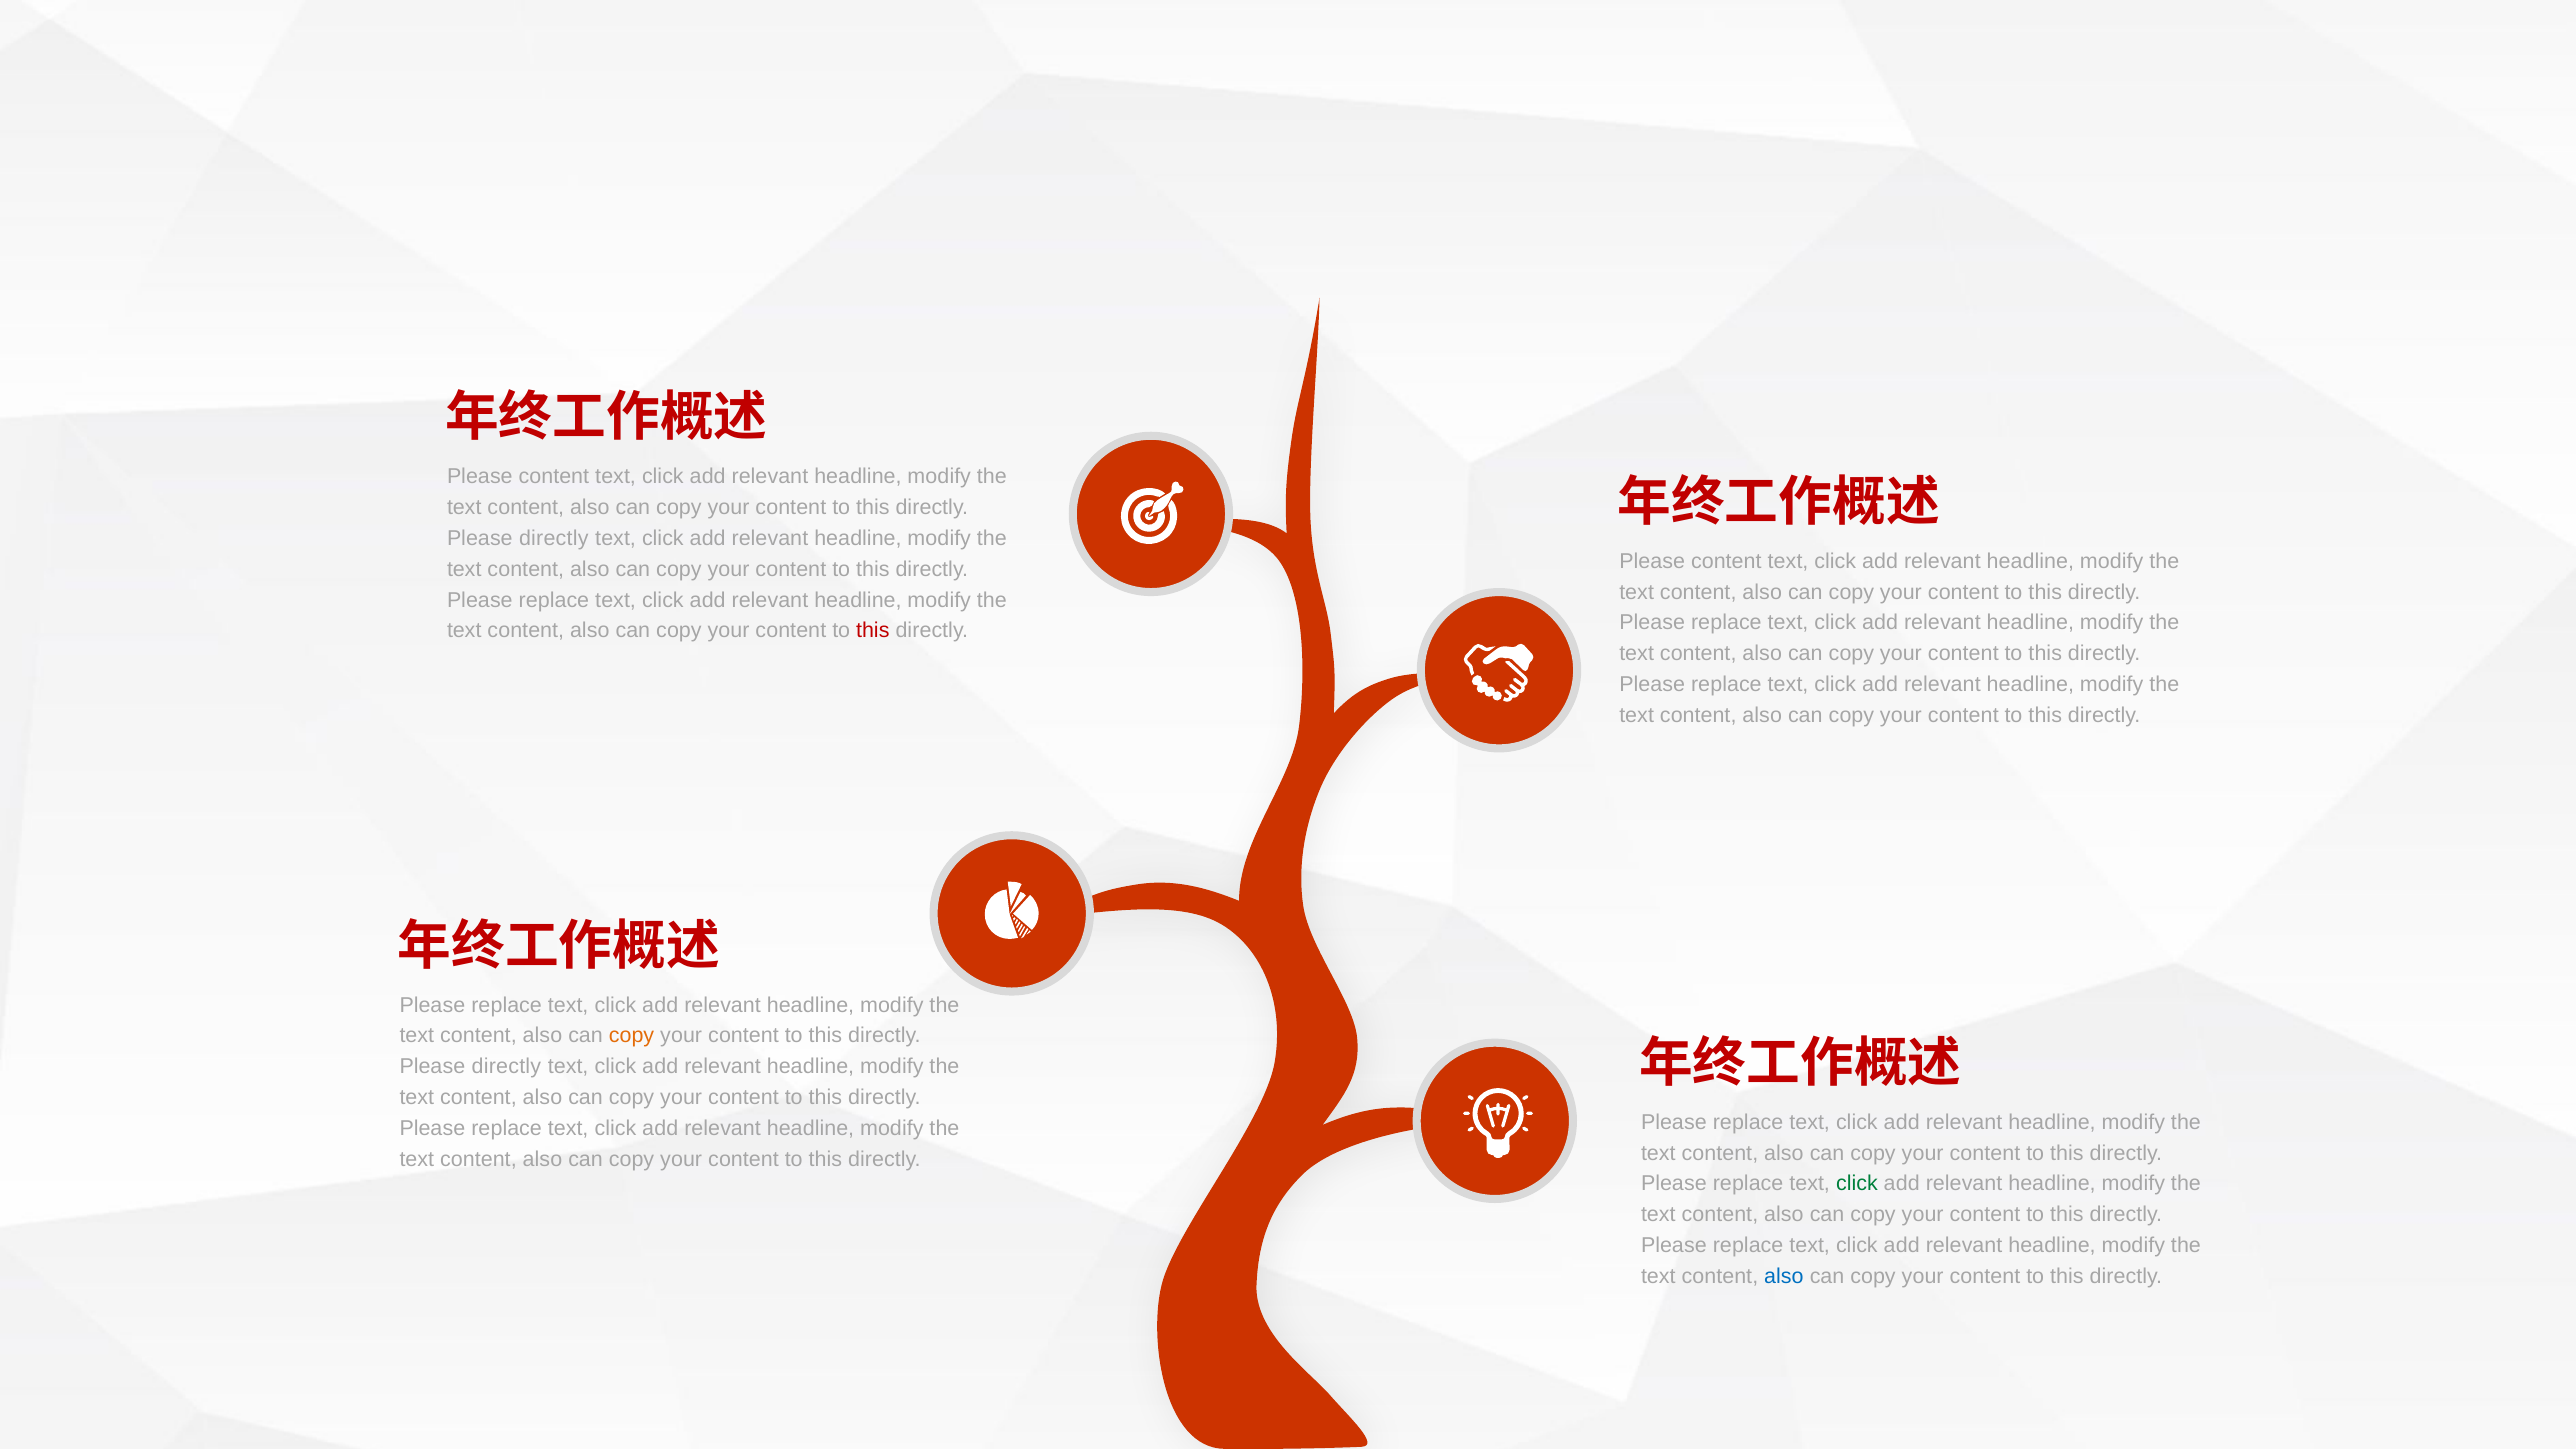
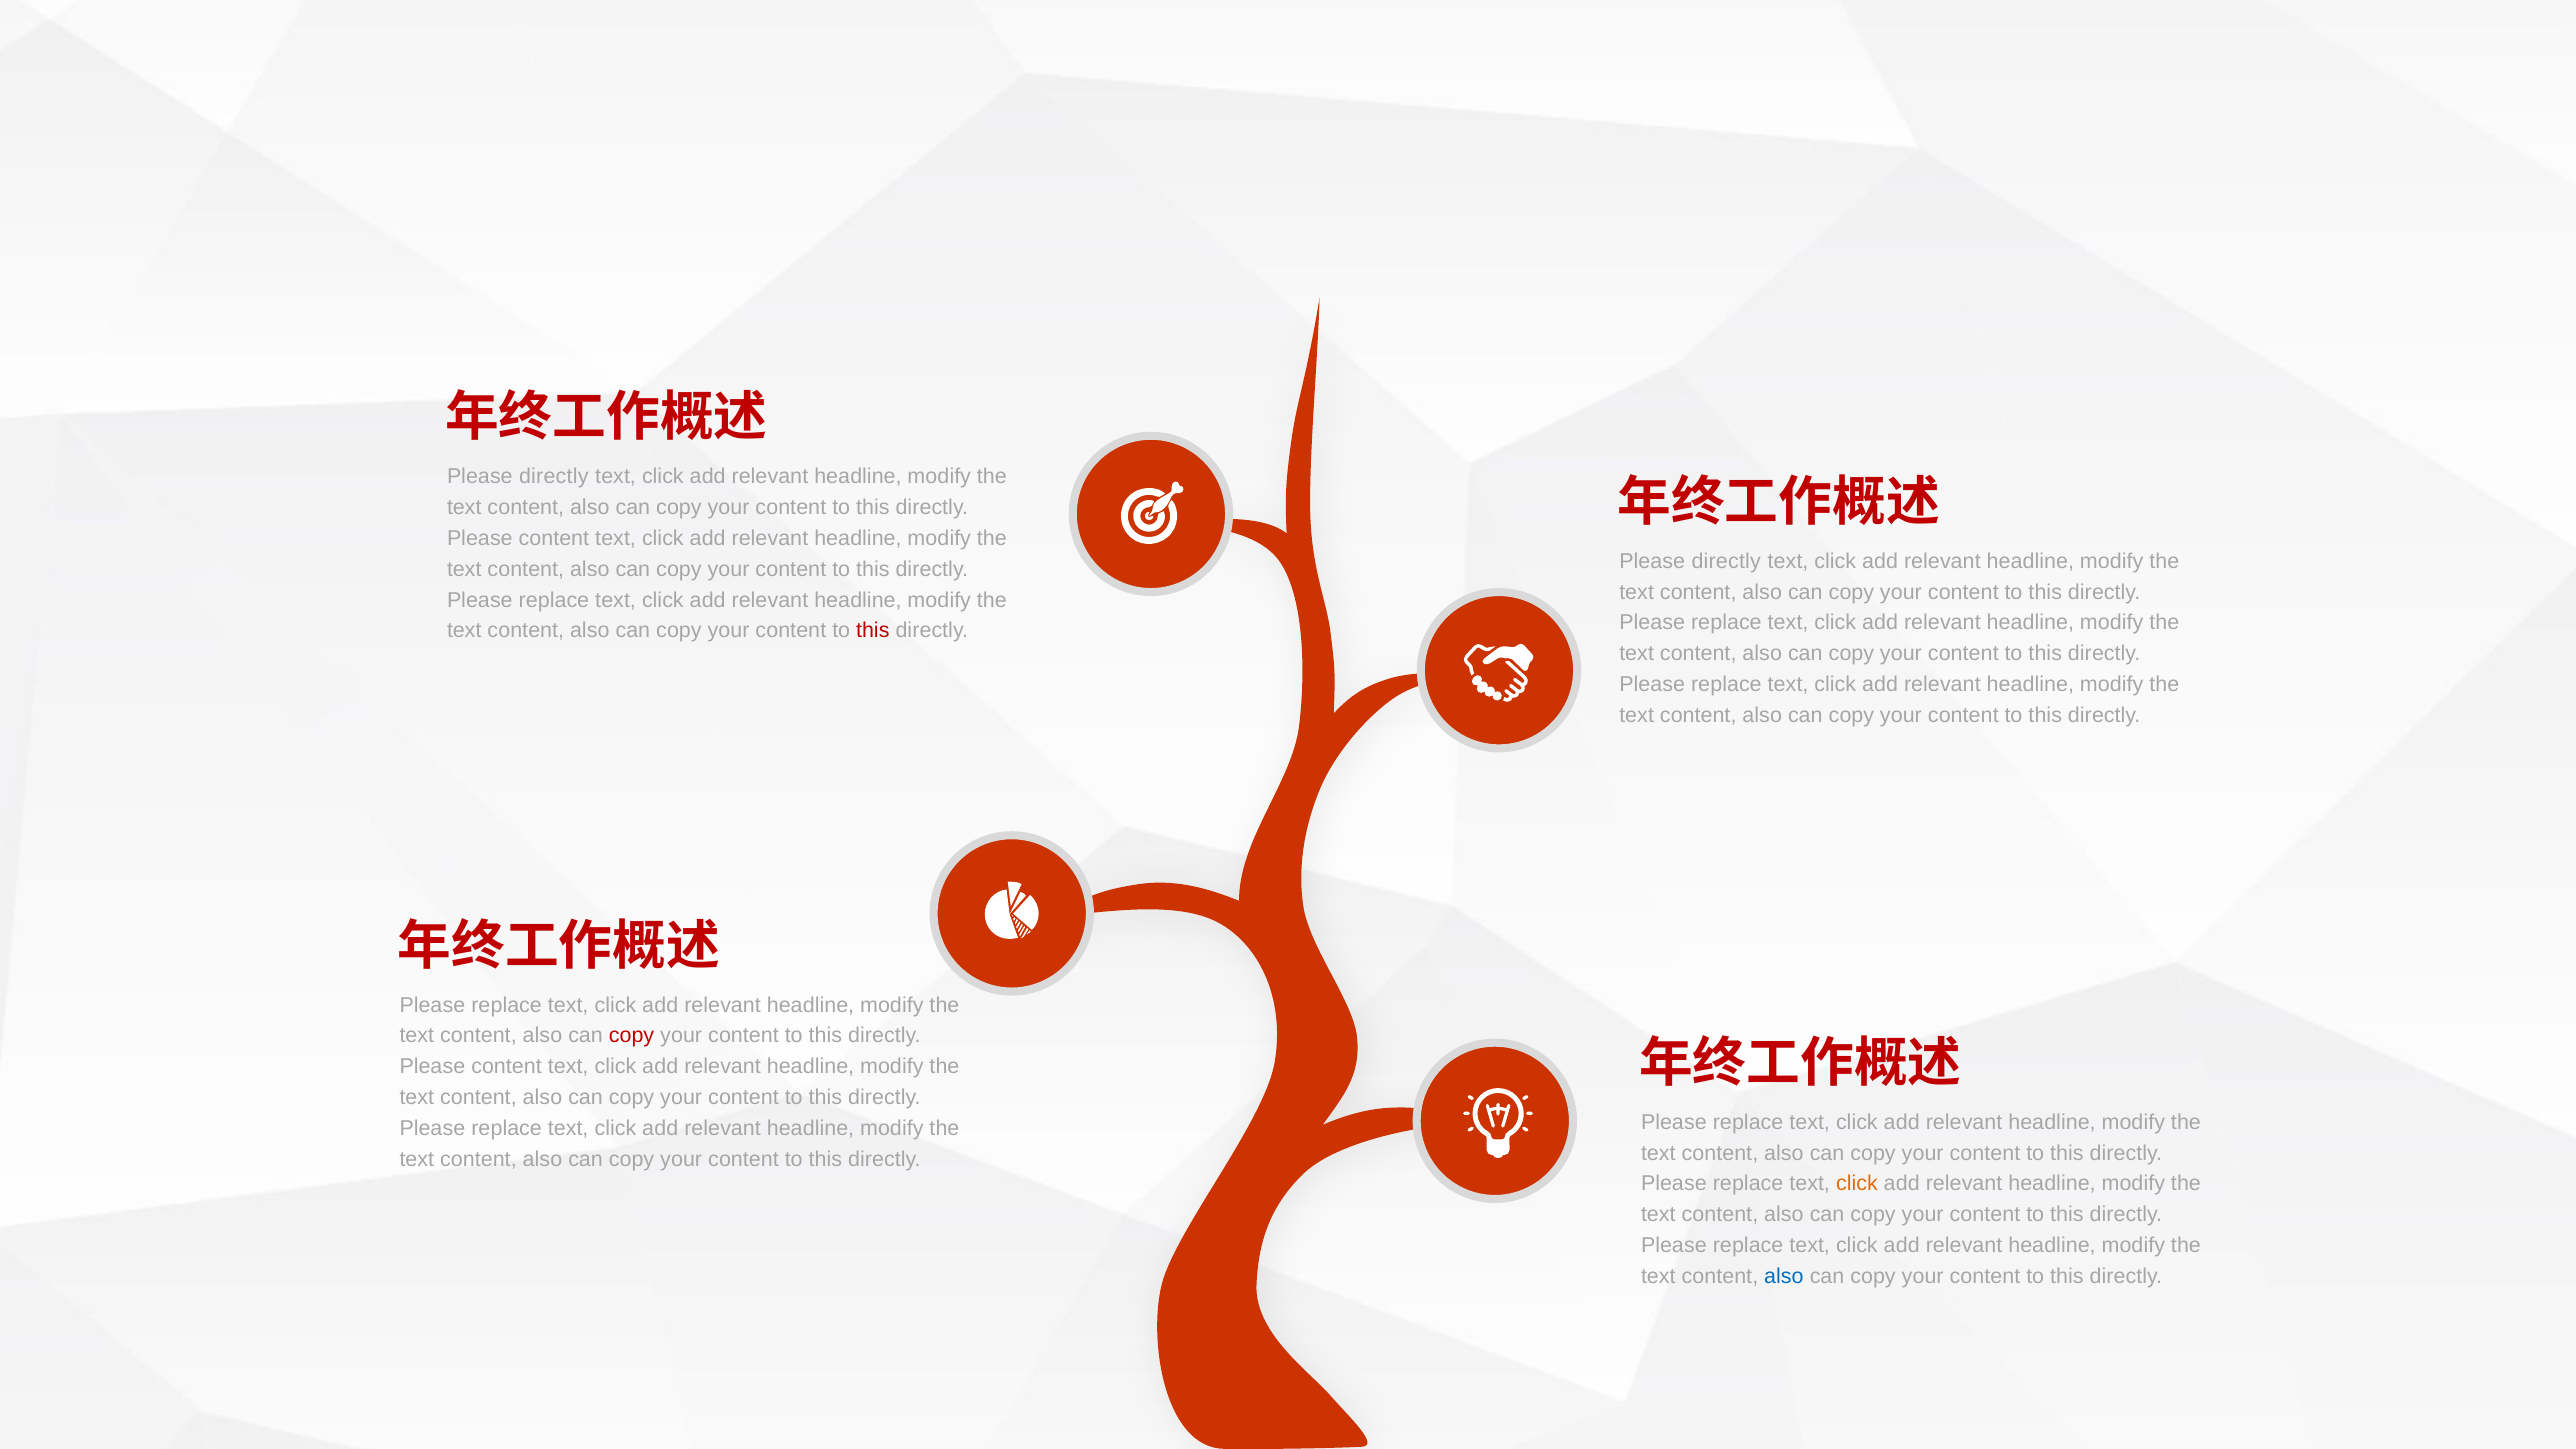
content at (554, 477): content -> directly
directly at (554, 538): directly -> content
content at (1726, 561): content -> directly
copy at (631, 1036) colour: orange -> red
directly at (506, 1067): directly -> content
click at (1857, 1184) colour: green -> orange
